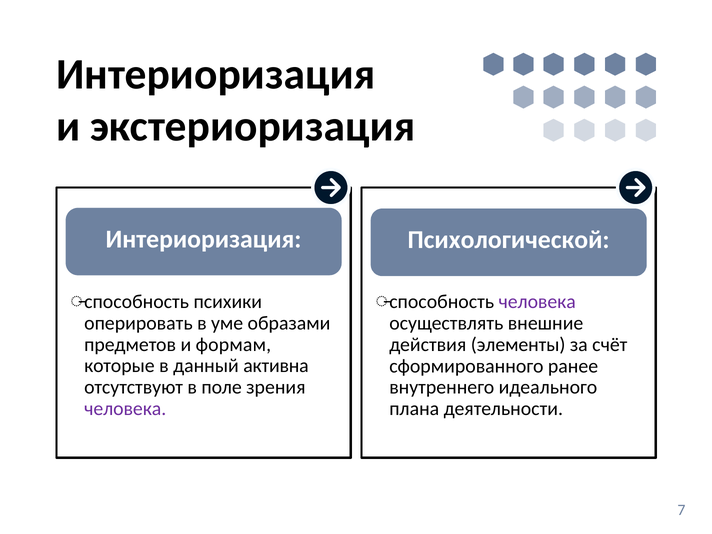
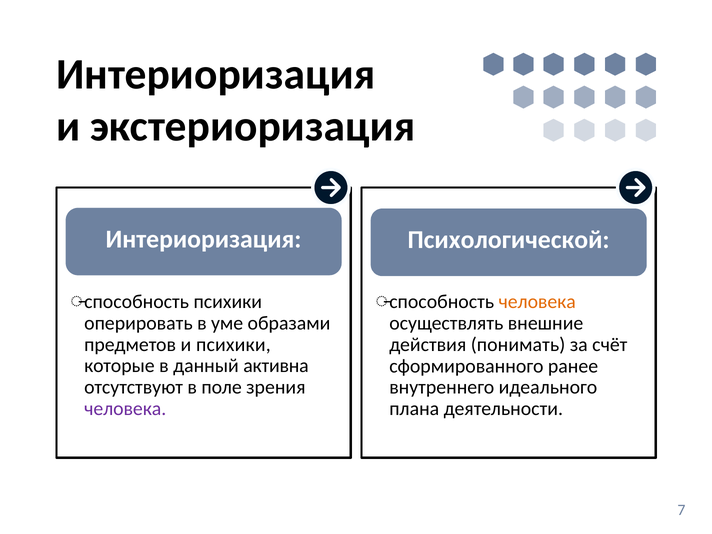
человека at (537, 302) colour: purple -> orange
и формам: формам -> психики
элементы: элементы -> понимать
